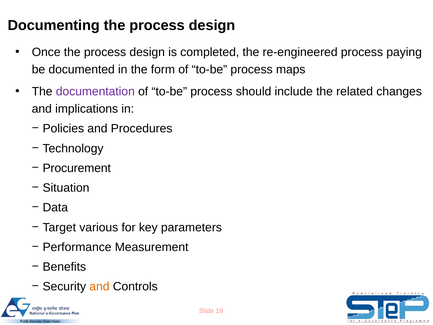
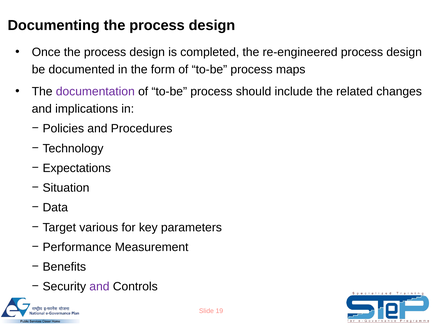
re-engineered process paying: paying -> design
Procurement: Procurement -> Expectations
and at (99, 286) colour: orange -> purple
